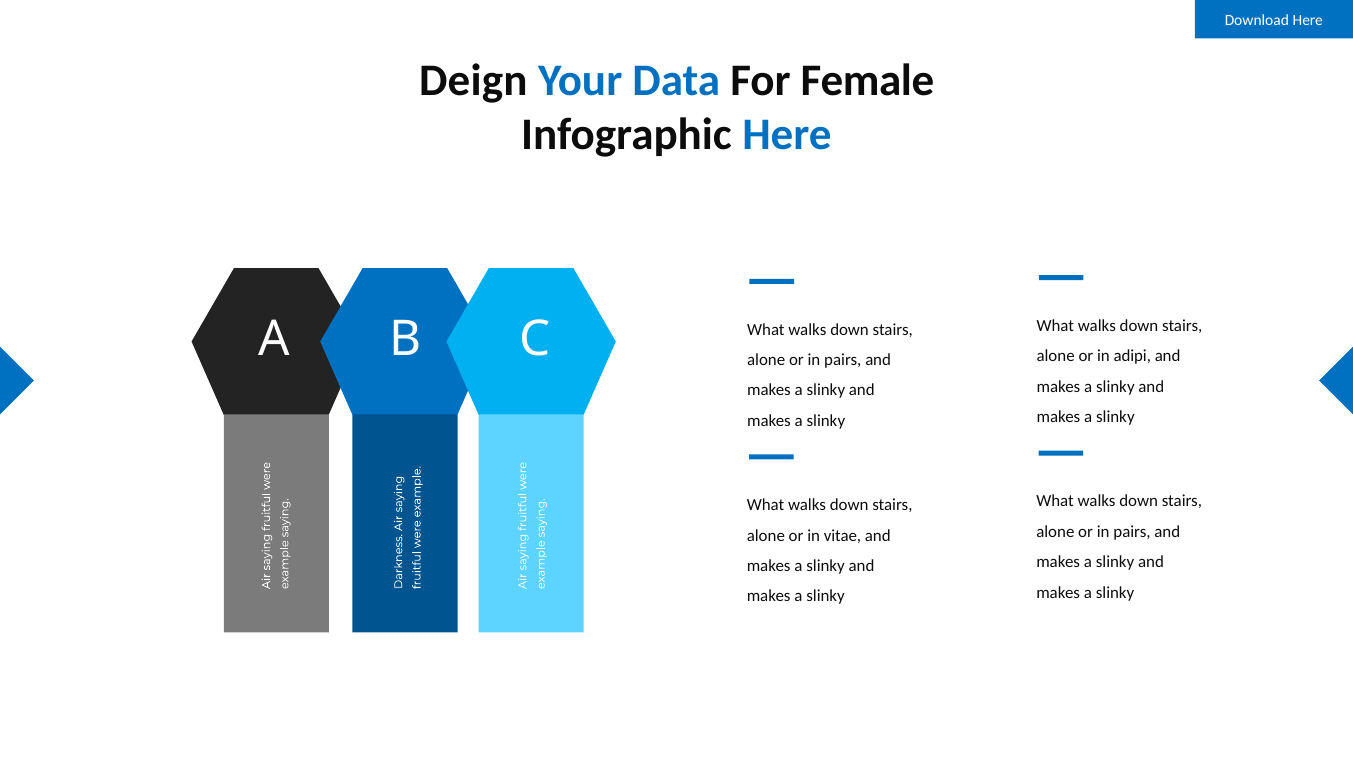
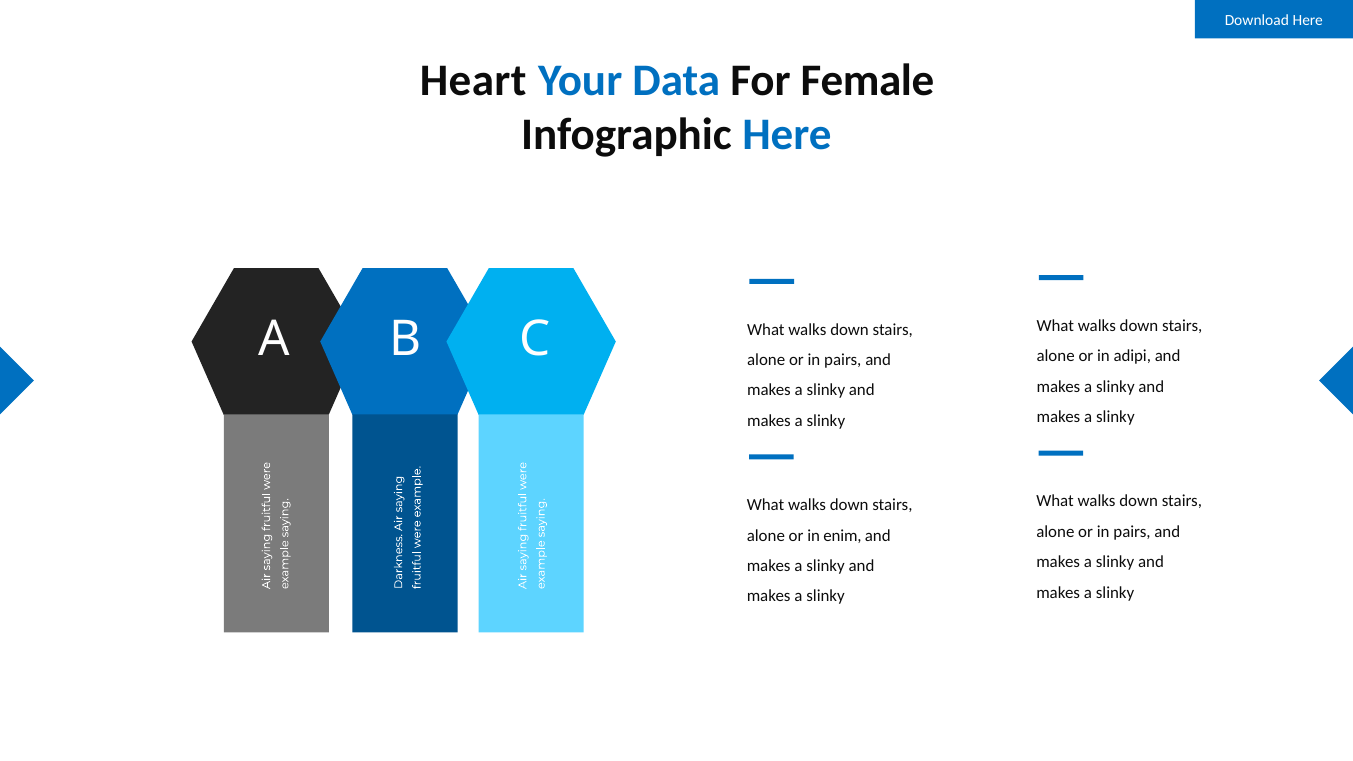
Deign: Deign -> Heart
vitae: vitae -> enim
